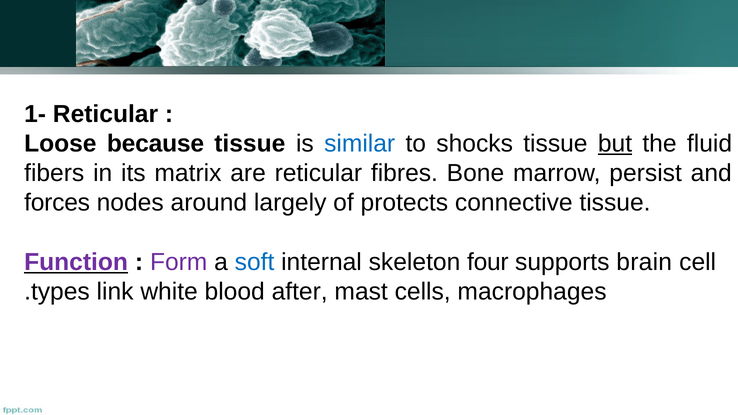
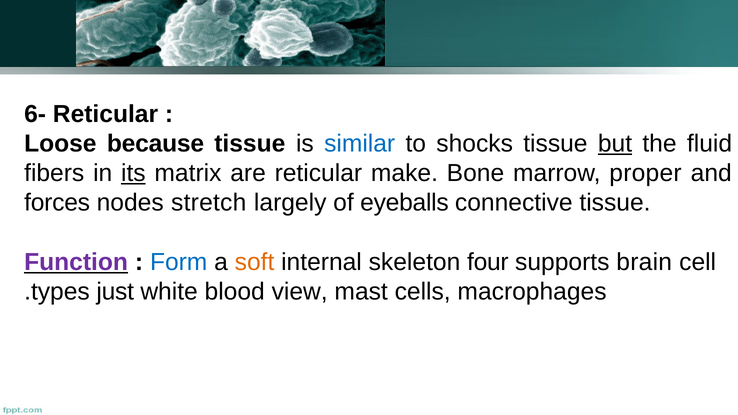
1-: 1- -> 6-
its underline: none -> present
fibres: fibres -> make
persist: persist -> proper
around: around -> stretch
protects: protects -> eyeballs
Form colour: purple -> blue
soft colour: blue -> orange
link: link -> just
after: after -> view
